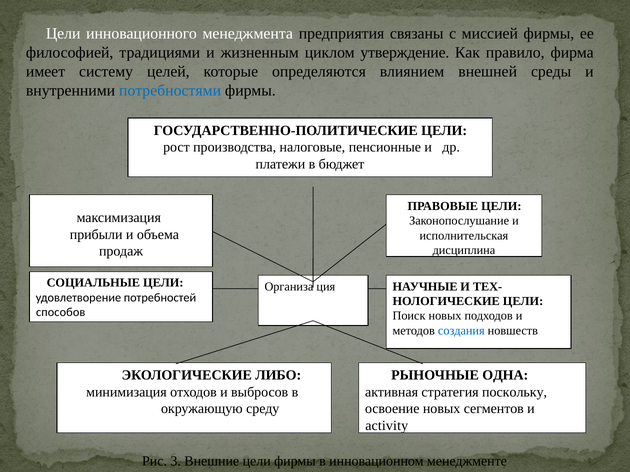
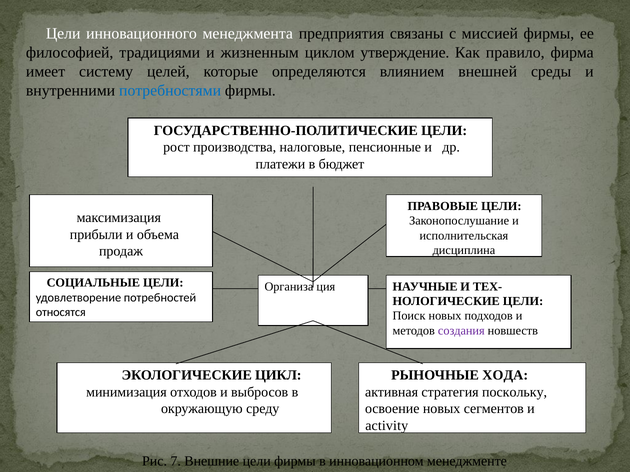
способов: способов -> относятся
создания colour: blue -> purple
ЛИБО: ЛИБО -> ЦИКЛ
ОДНА: ОДНА -> ХОДА
3: 3 -> 7
